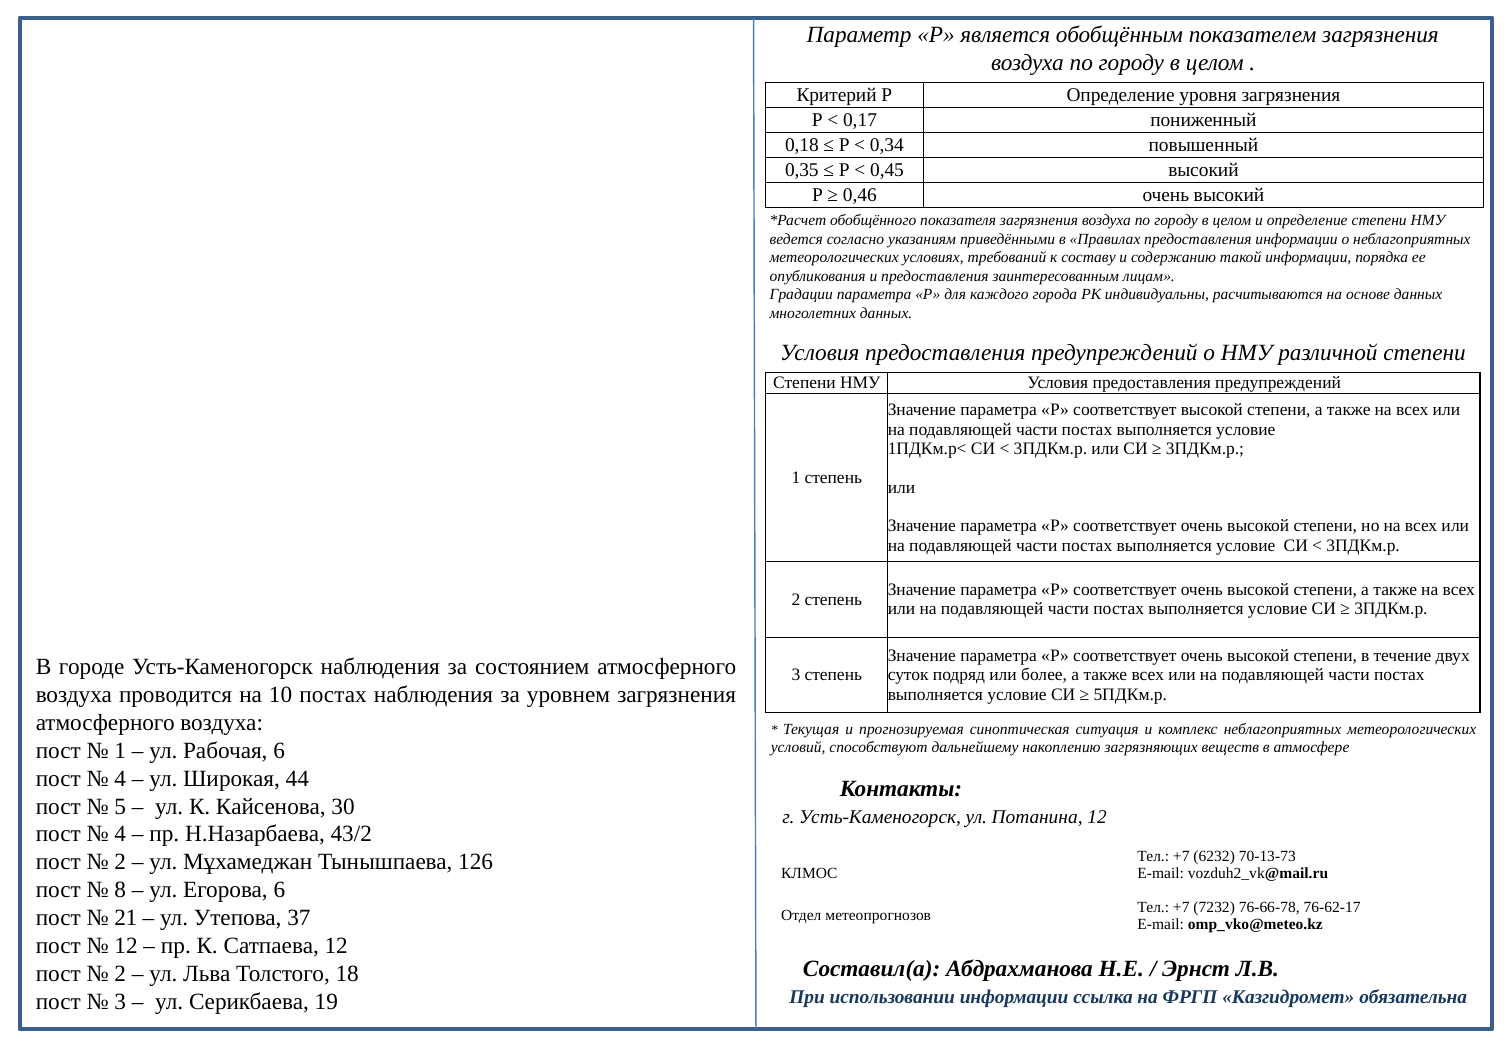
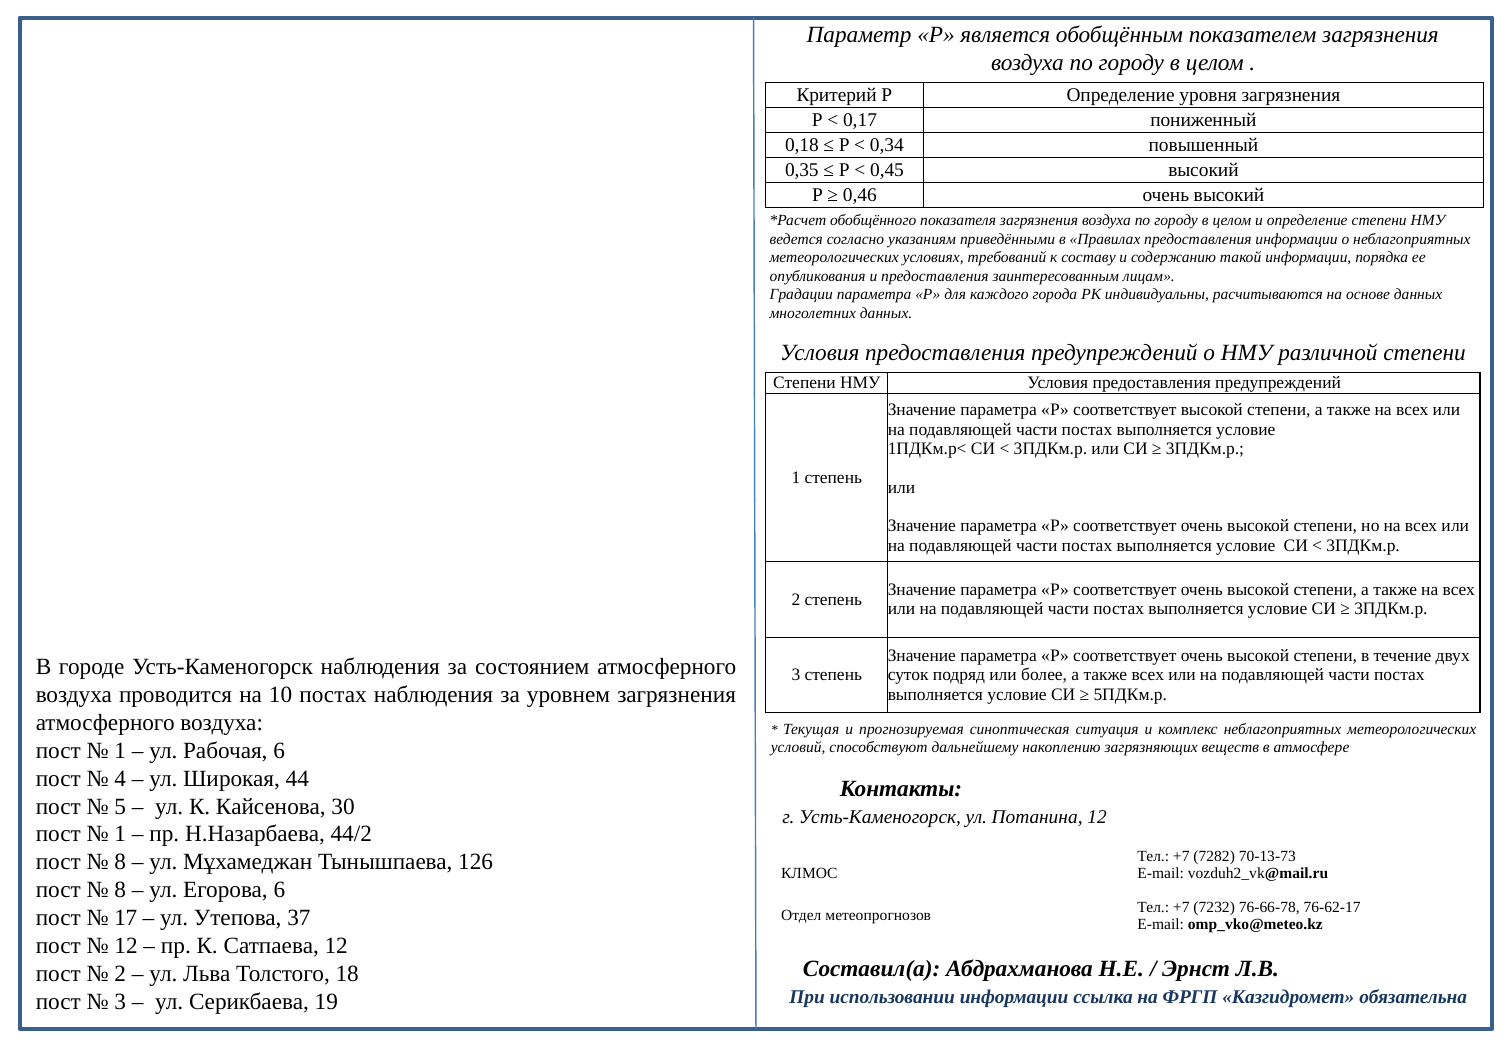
4 at (120, 834): 4 -> 1
43/2: 43/2 -> 44/2
6232: 6232 -> 7282
2 at (120, 862): 2 -> 8
21: 21 -> 17
